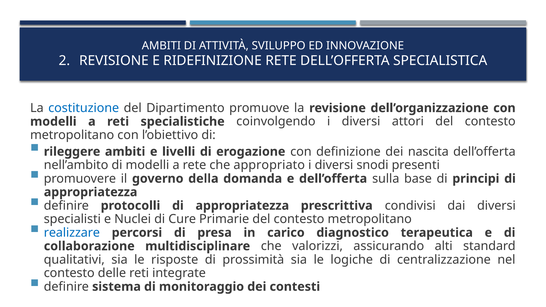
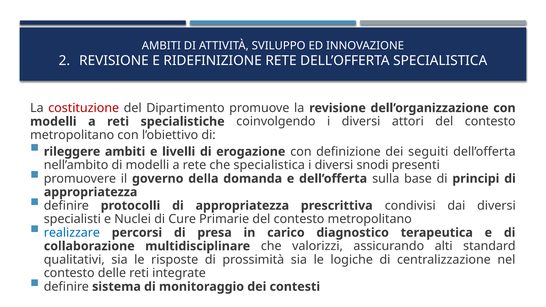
costituzione colour: blue -> red
nascita: nascita -> seguiti
che appropriato: appropriato -> specialistica
